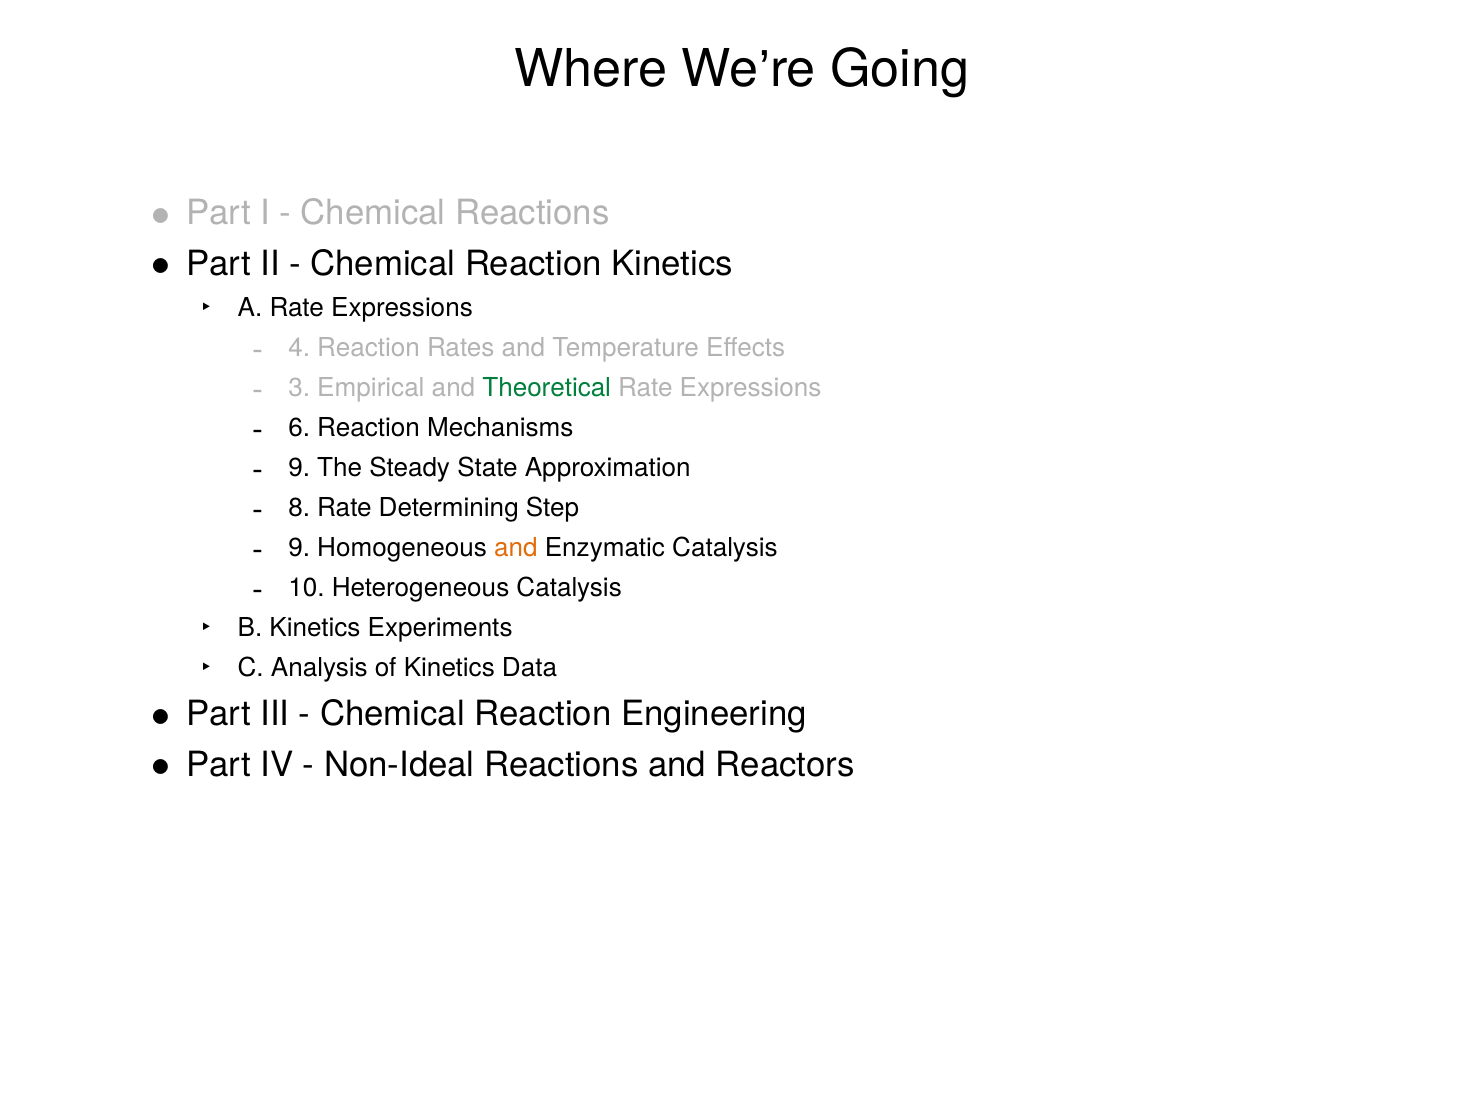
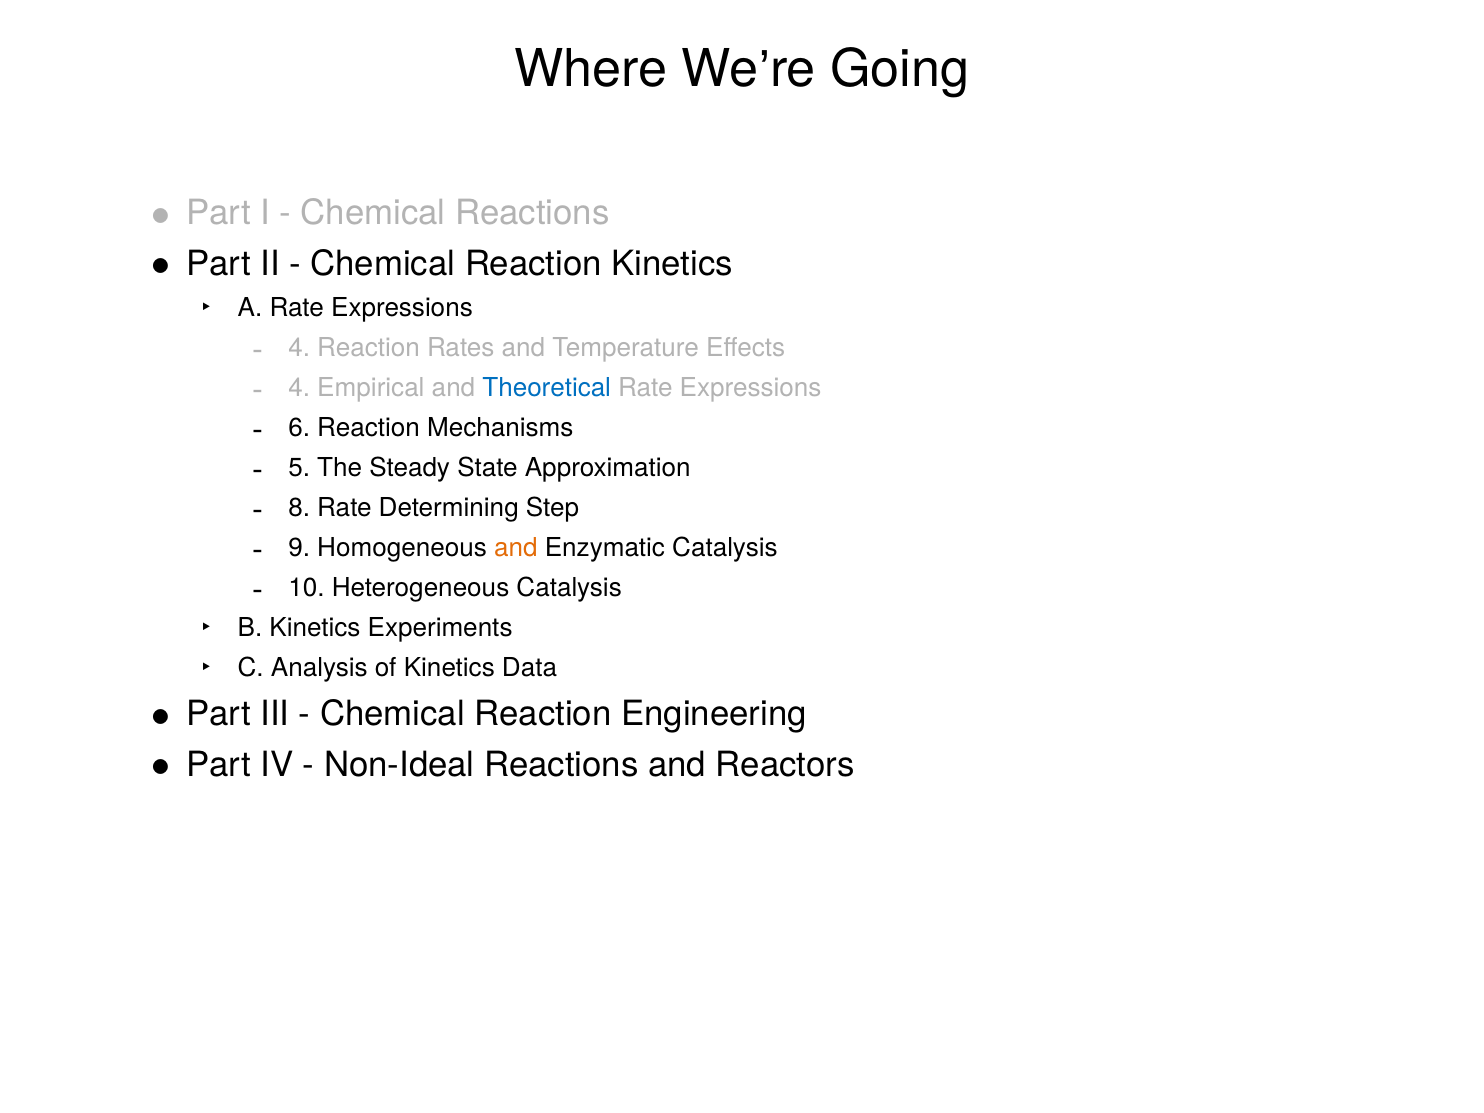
3 at (299, 388): 3 -> 4
Theoretical colour: green -> blue
9 at (299, 468): 9 -> 5
